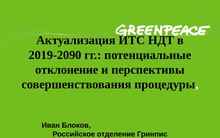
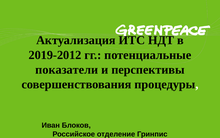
2019-2090: 2019-2090 -> 2019-2012
отклонение: отклонение -> показатели
